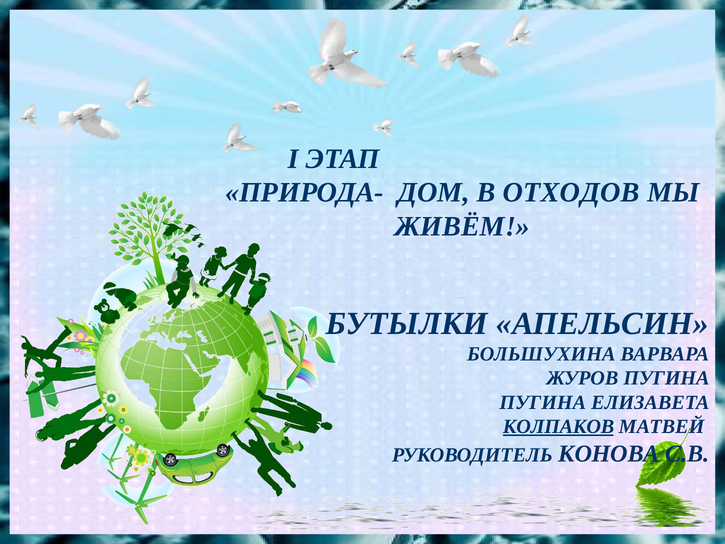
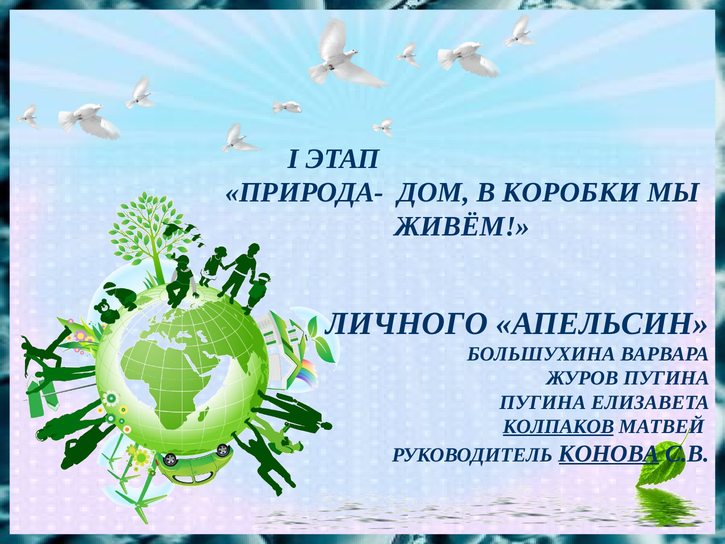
ОТХОДОВ: ОТХОДОВ -> КОРОБКИ
БУТЫЛКИ: БУТЫЛКИ -> ЛИЧНОГО
КОНОВА underline: none -> present
